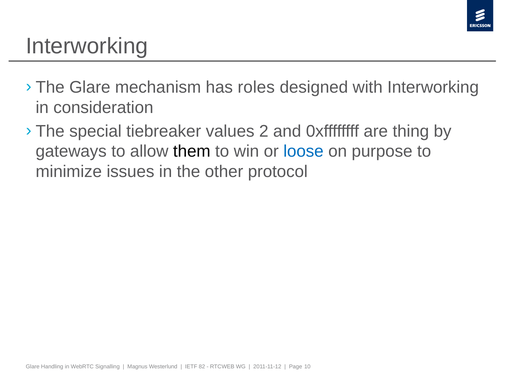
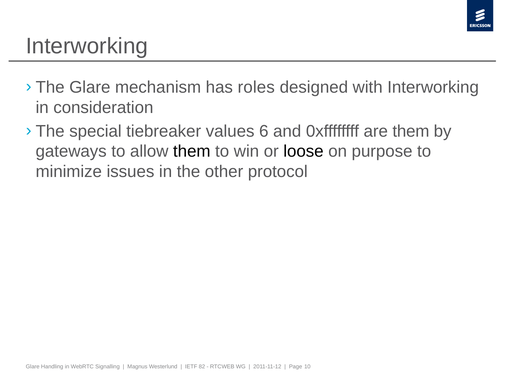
2: 2 -> 6
are thing: thing -> them
loose colour: blue -> black
